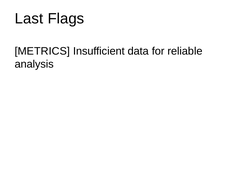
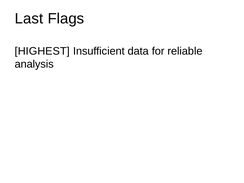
METRICS: METRICS -> HIGHEST
